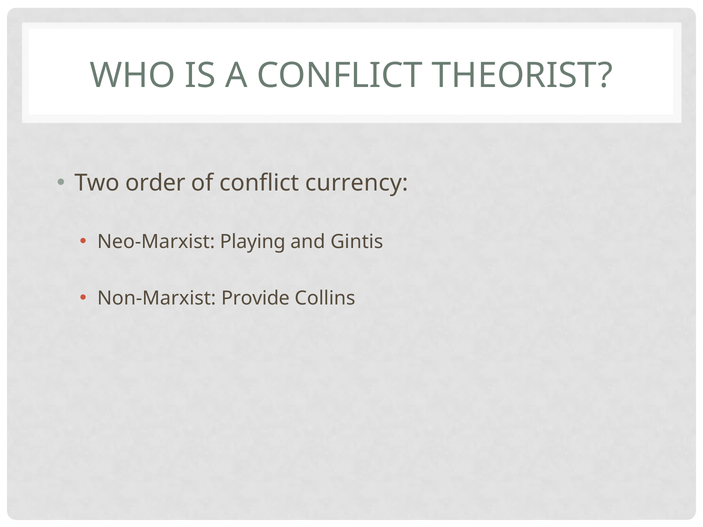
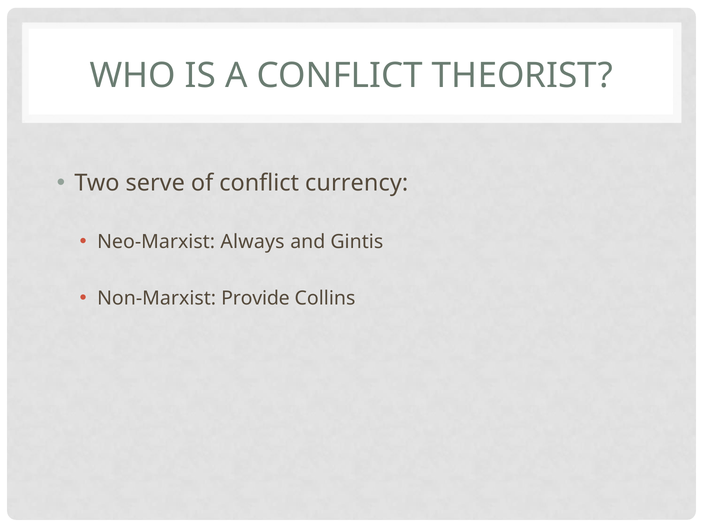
order: order -> serve
Playing: Playing -> Always
